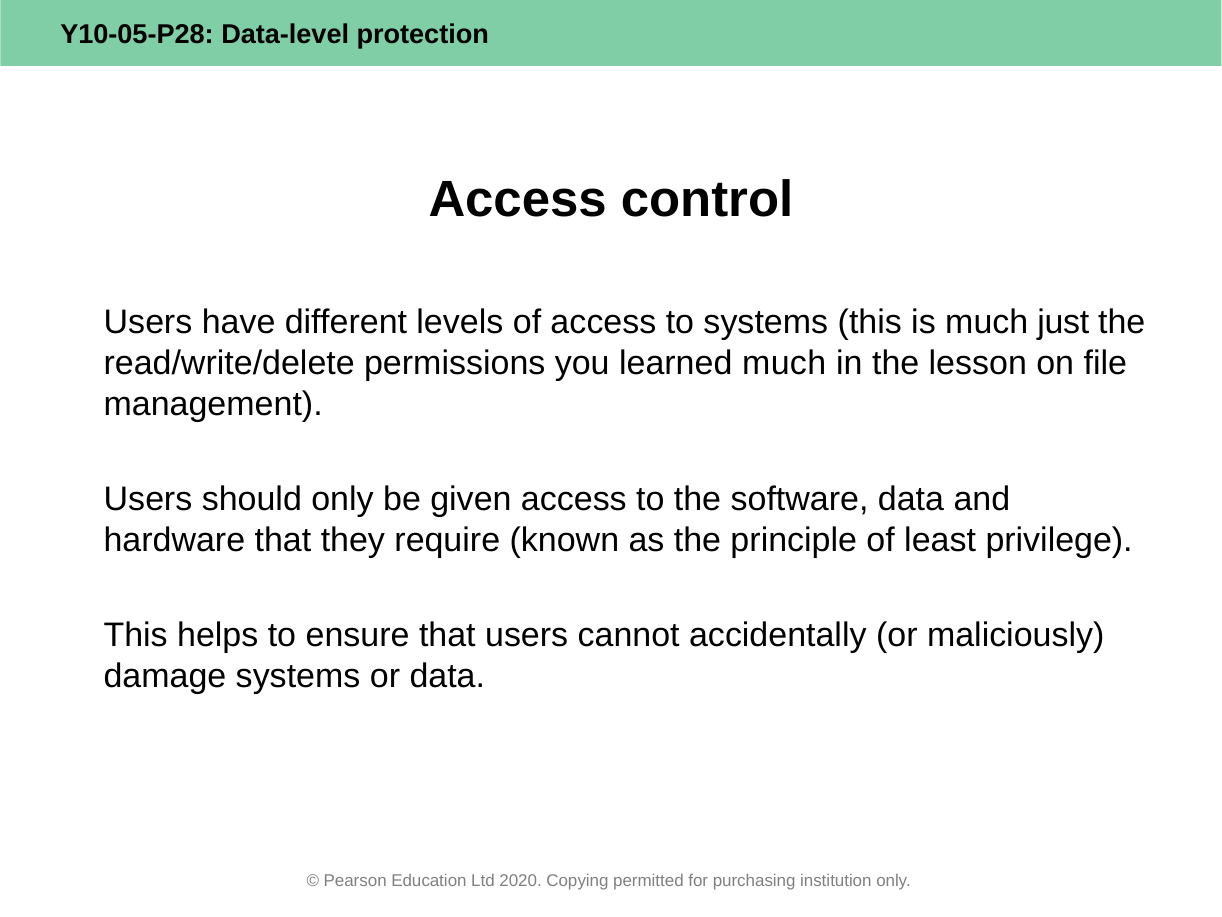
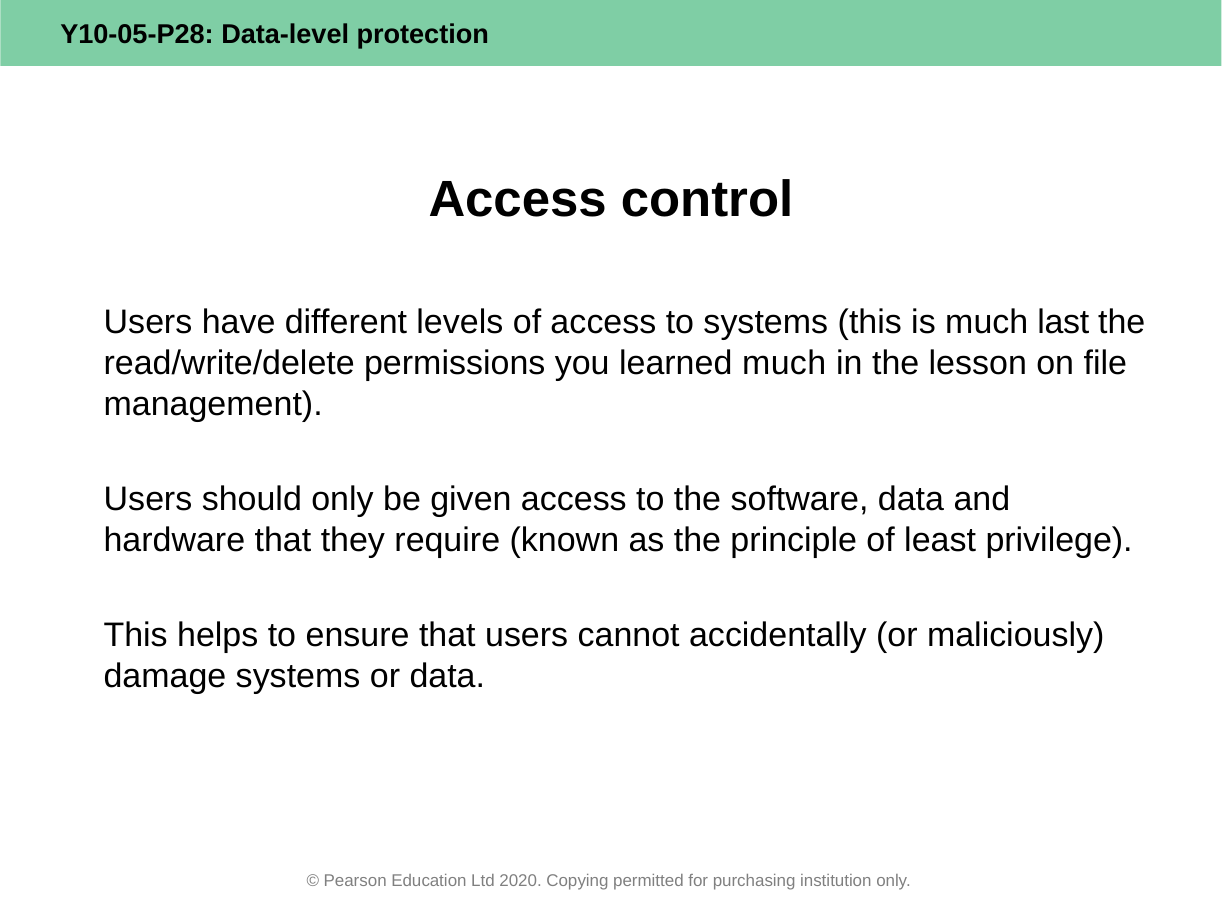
just: just -> last
